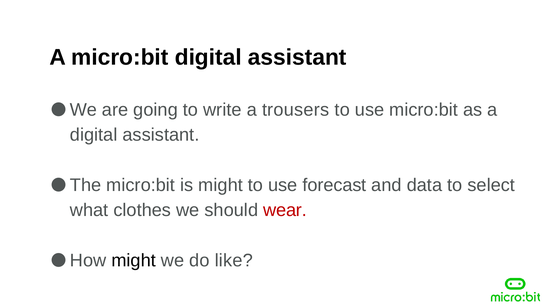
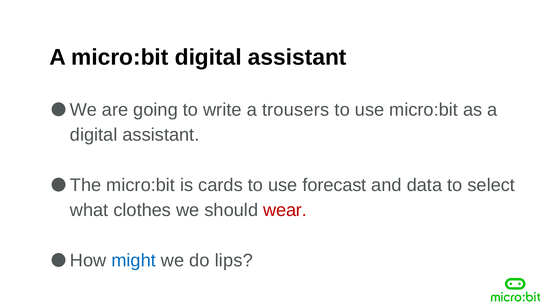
is might: might -> cards
might at (134, 261) colour: black -> blue
like: like -> lips
